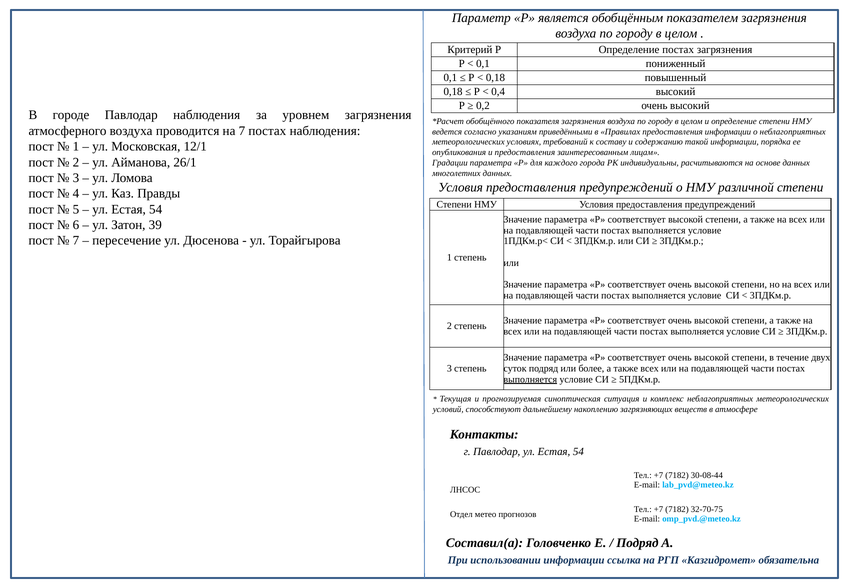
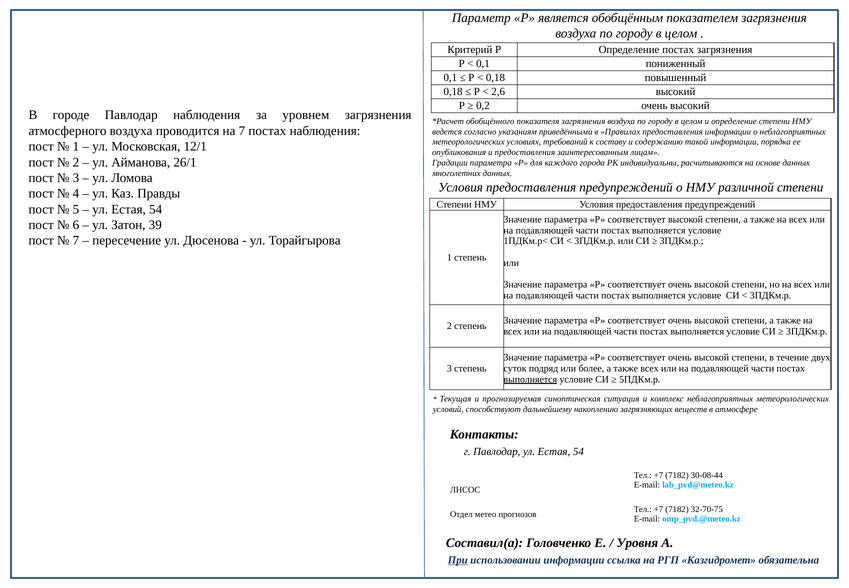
0,4: 0,4 -> 2,6
Подряд at (637, 543): Подряд -> Уровня
При underline: none -> present
